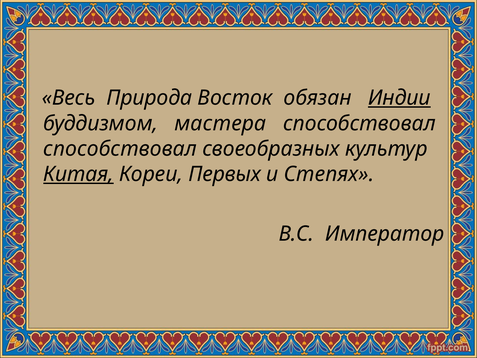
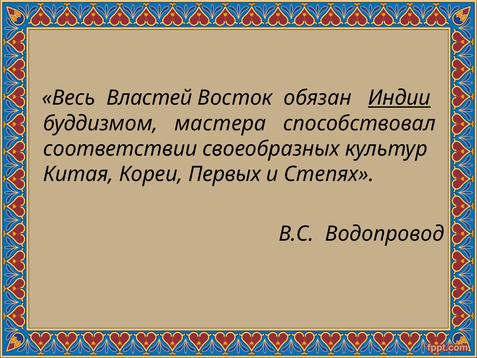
Природа: Природа -> Властей
способствовал at (120, 149): способствовал -> соответствии
Китая underline: present -> none
Император: Император -> Водопровод
